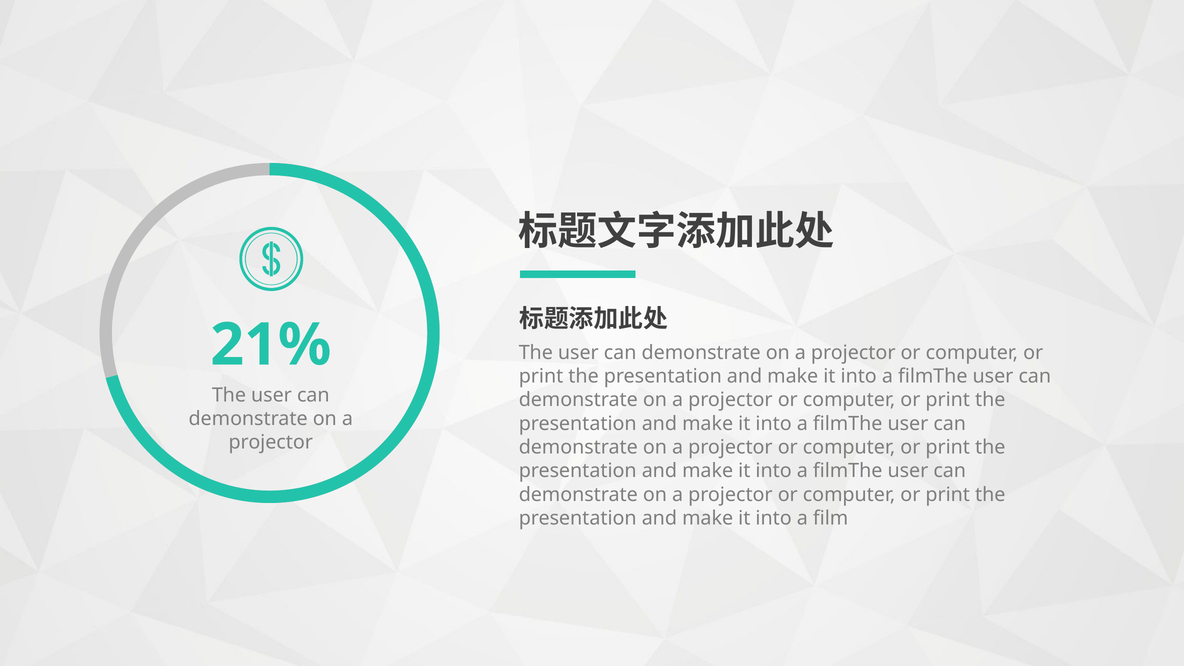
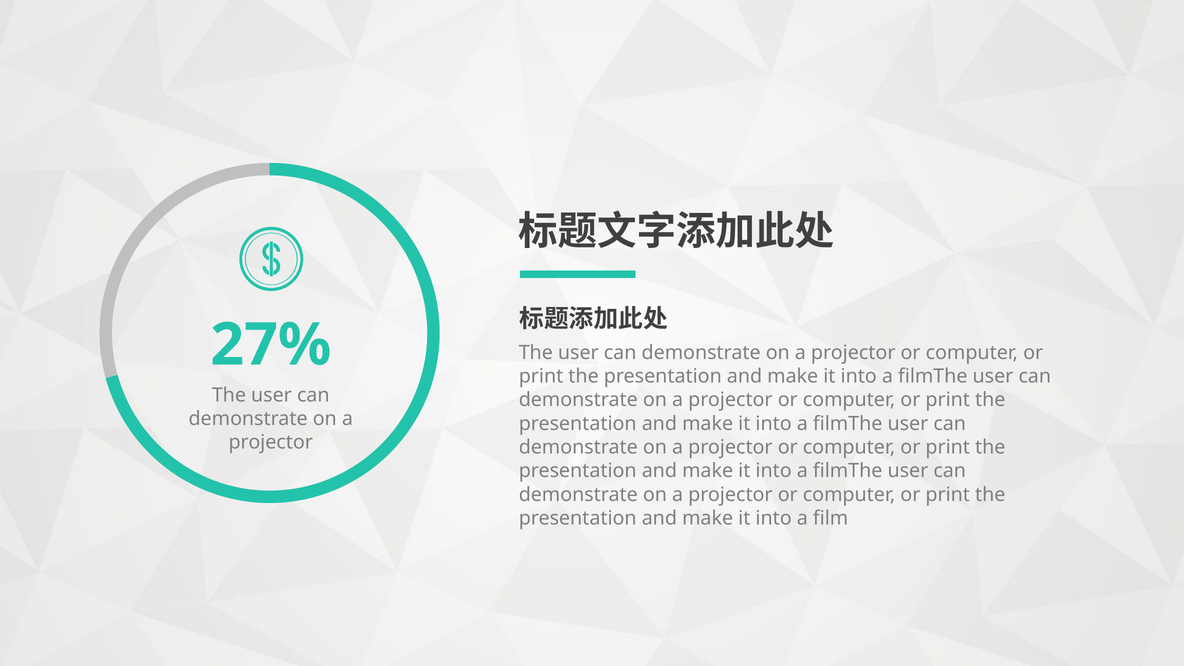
21%: 21% -> 27%
